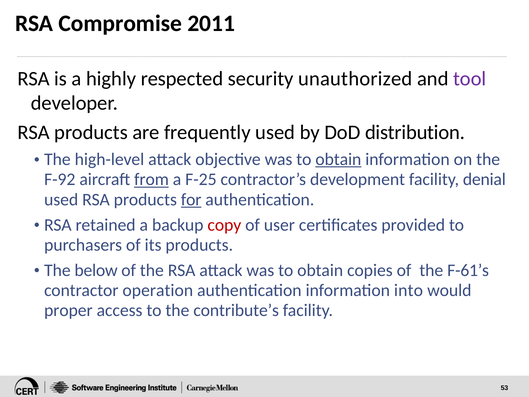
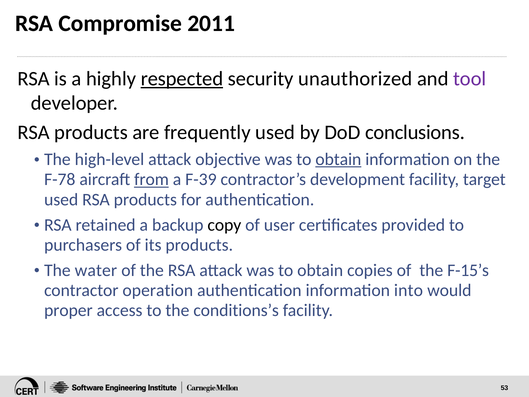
respected underline: none -> present
distribution: distribution -> conclusions
F-92: F-92 -> F-78
F-25: F-25 -> F-39
denial: denial -> target
for underline: present -> none
copy colour: red -> black
below: below -> water
F-61’s: F-61’s -> F-15’s
contribute’s: contribute’s -> conditions’s
